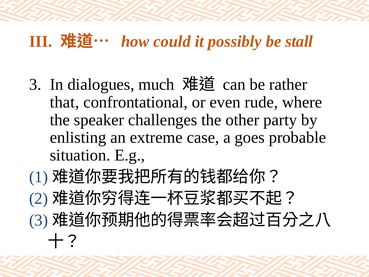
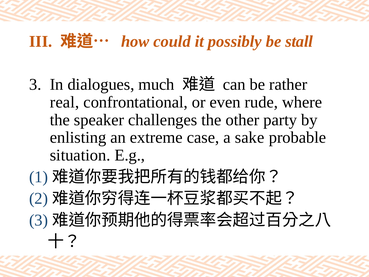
that: that -> real
goes: goes -> sake
